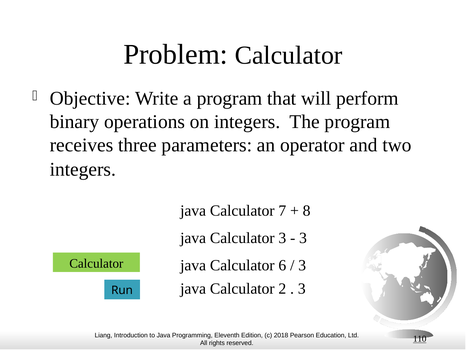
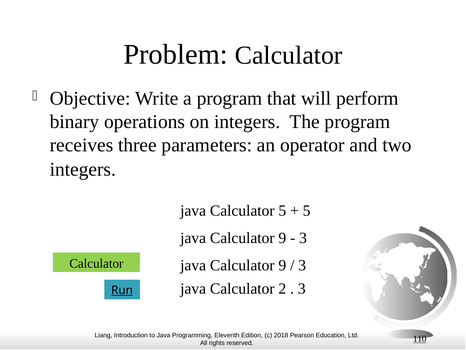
Calculator 7: 7 -> 5
8 at (307, 210): 8 -> 5
3 at (282, 238): 3 -> 9
6 at (282, 265): 6 -> 9
Run underline: none -> present
